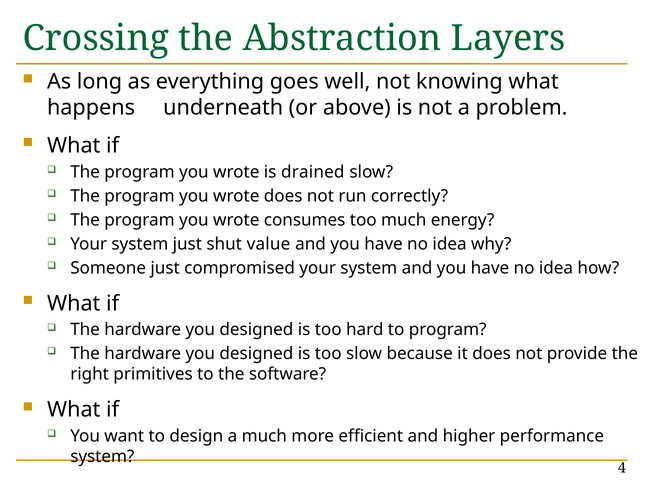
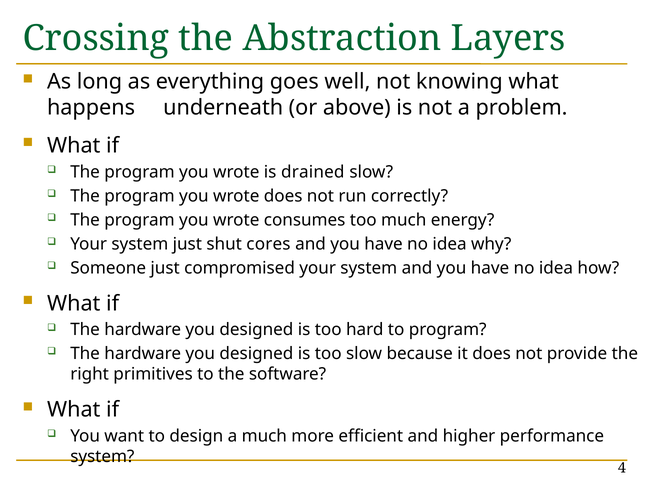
value: value -> cores
